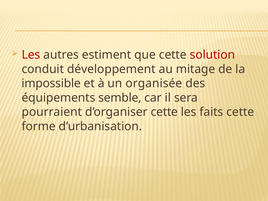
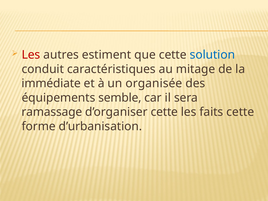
solution colour: red -> blue
développement: développement -> caractéristiques
impossible: impossible -> immédiate
pourraient: pourraient -> ramassage
